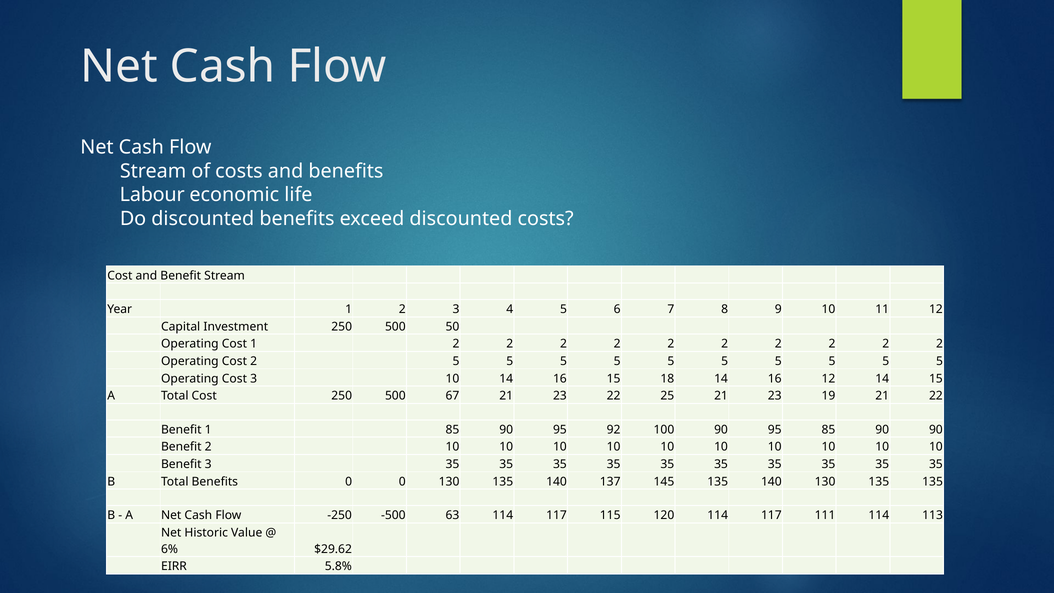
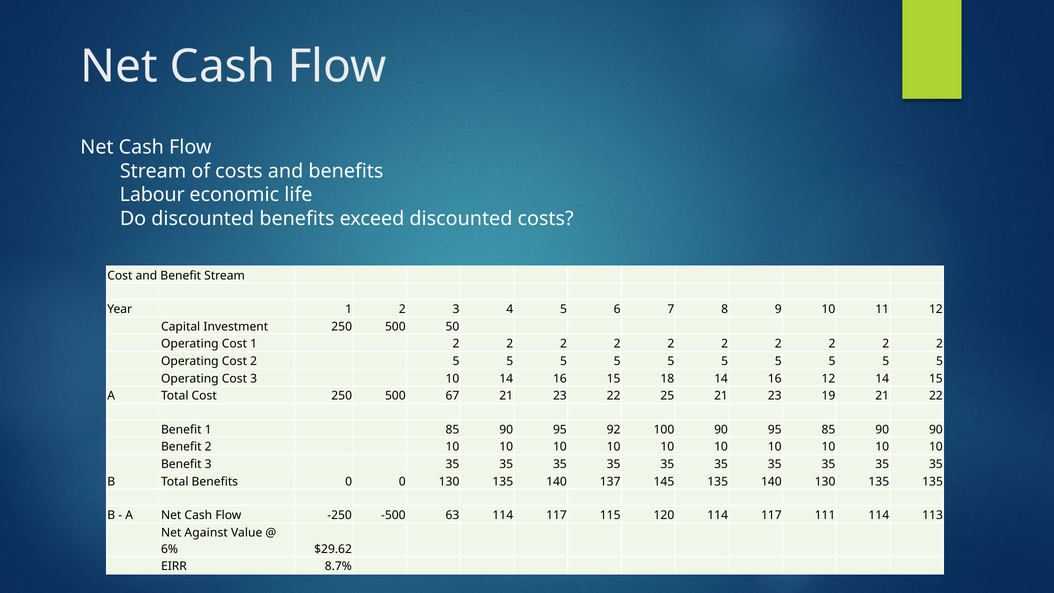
Historic: Historic -> Against
5.8%: 5.8% -> 8.7%
